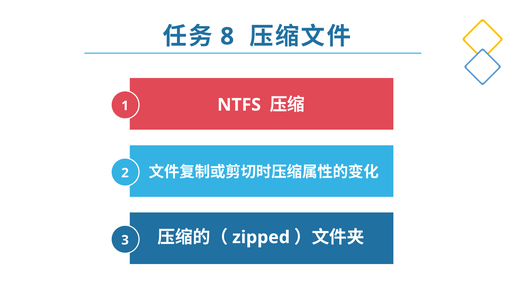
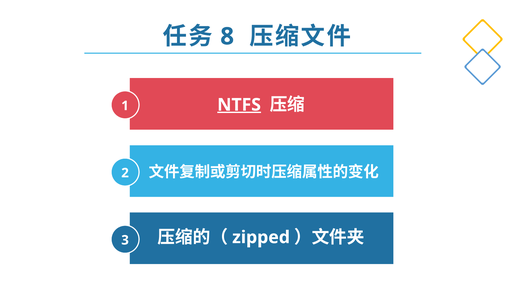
NTFS underline: none -> present
